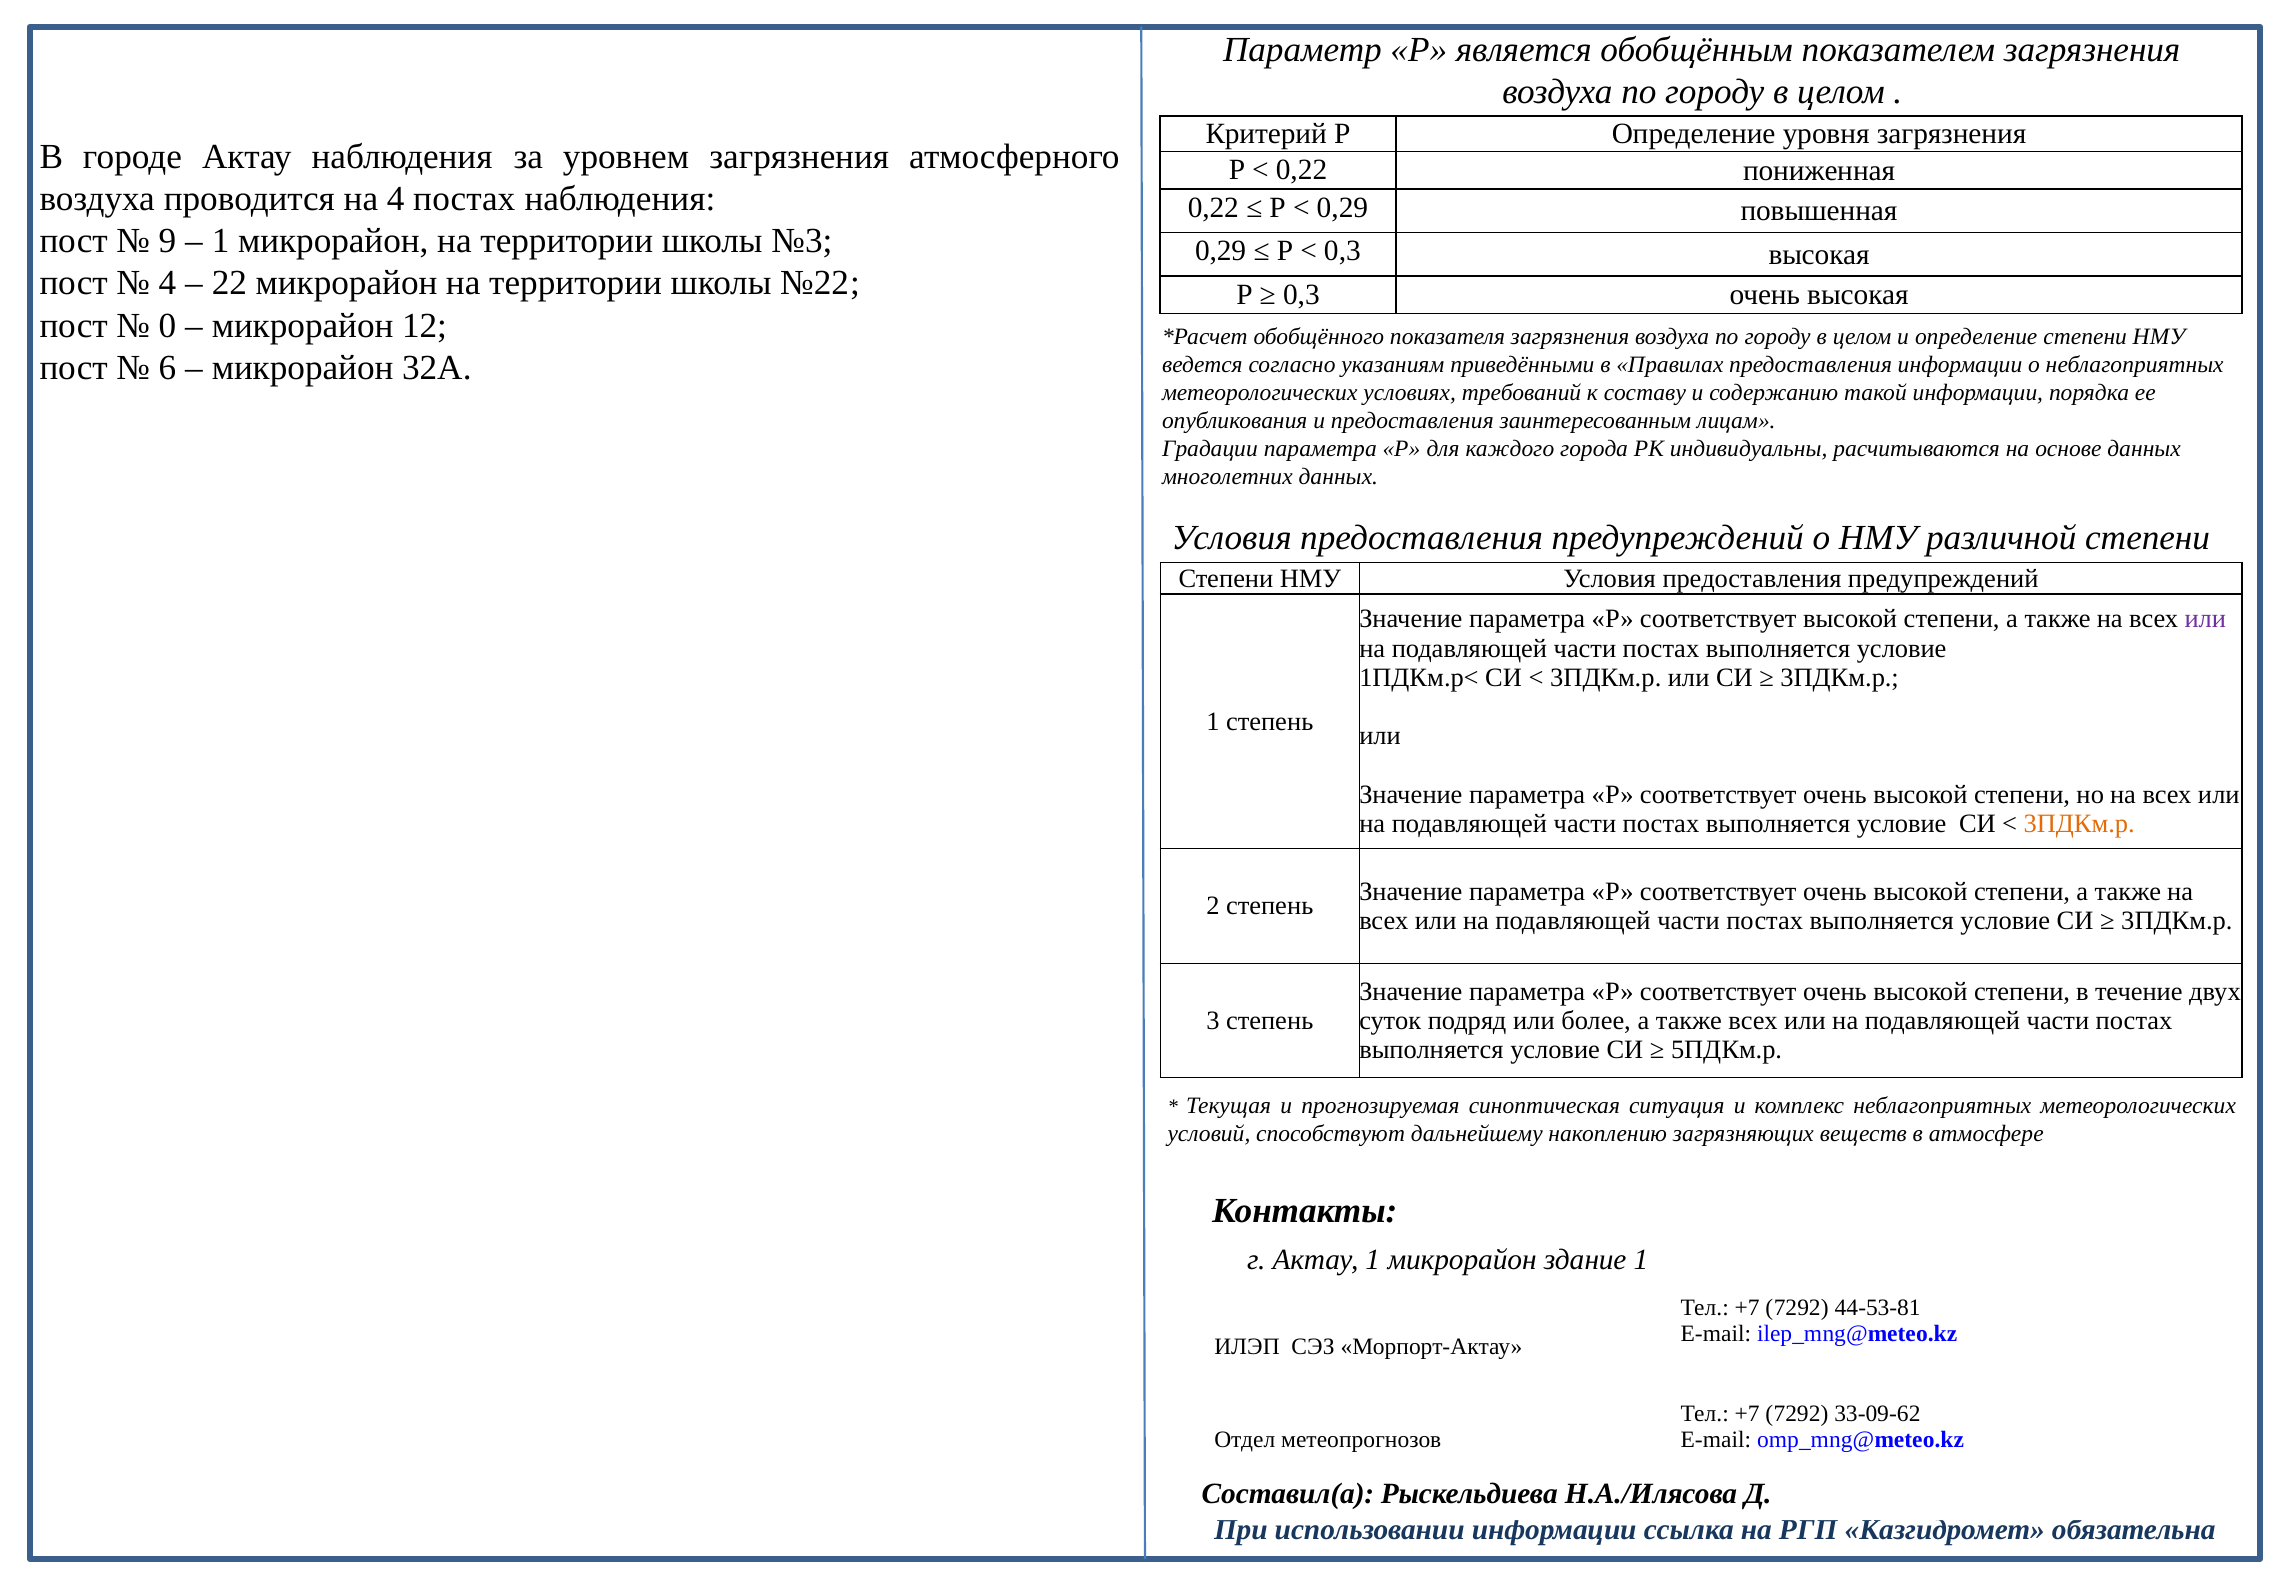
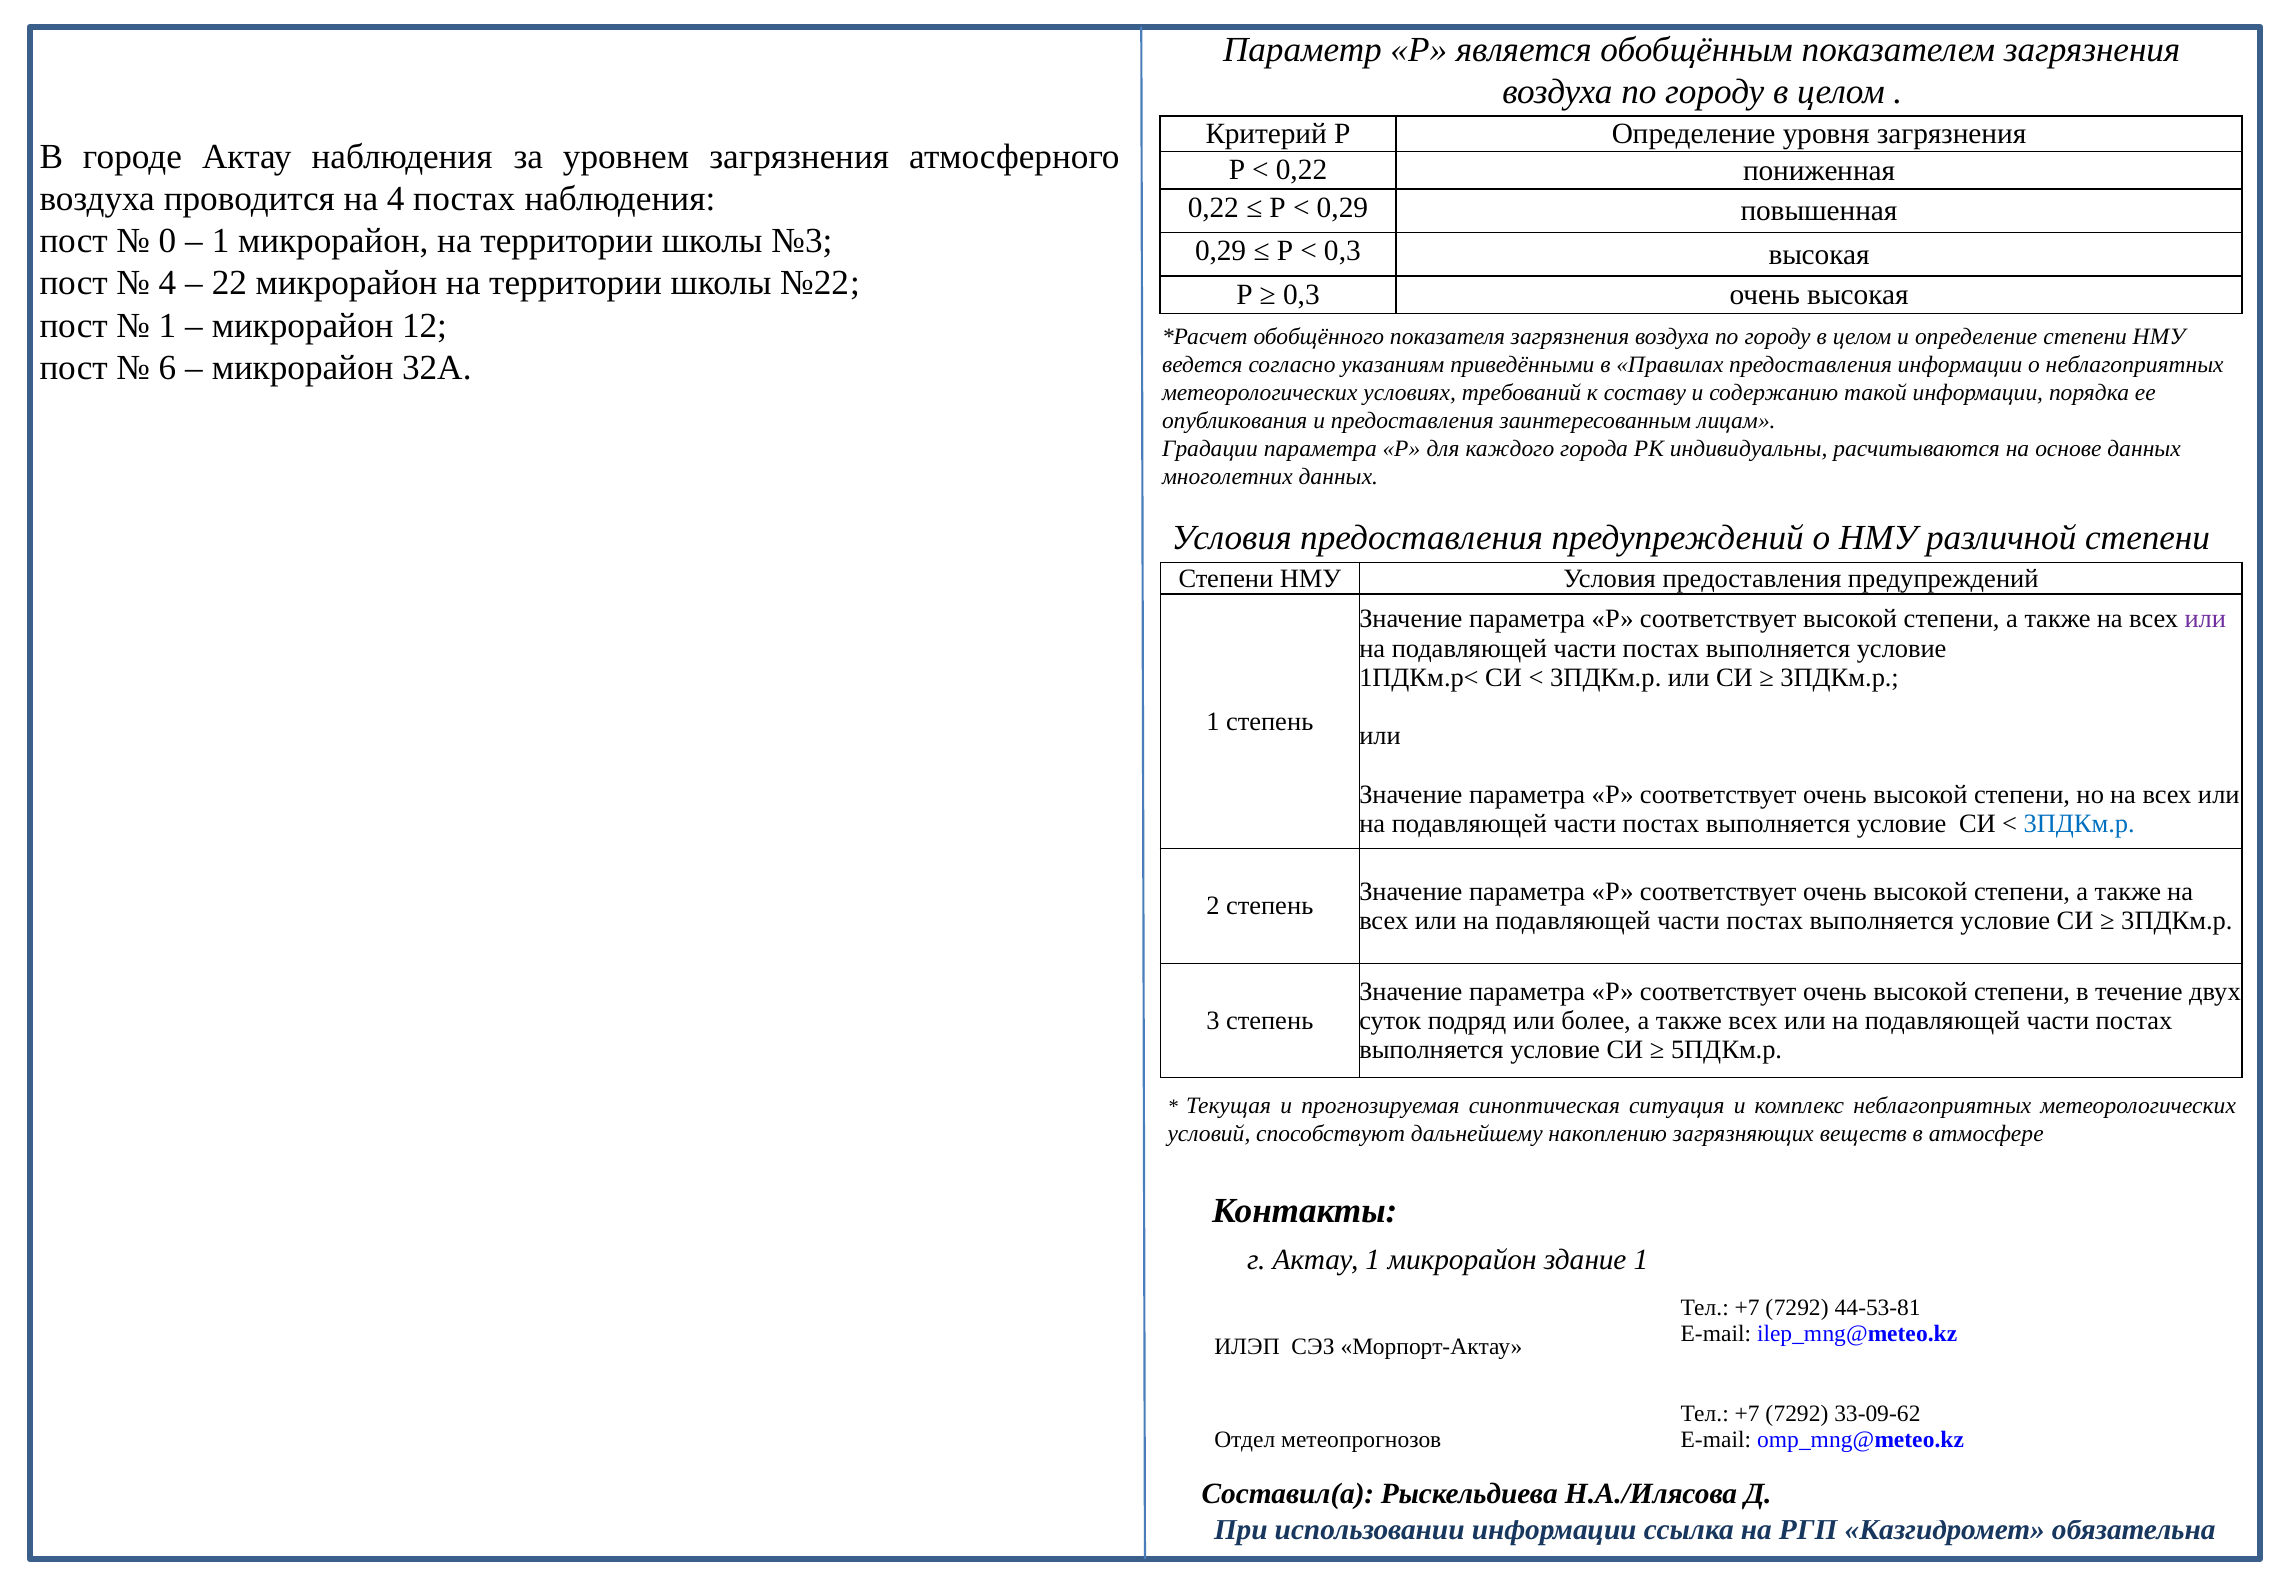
9: 9 -> 0
0 at (168, 325): 0 -> 1
3ПДКм.р at (2079, 824) colour: orange -> blue
